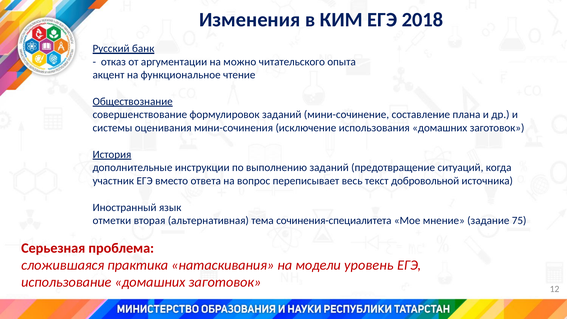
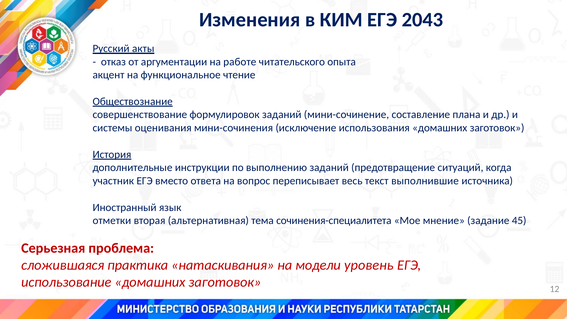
2018: 2018 -> 2043
банк: банк -> акты
можно: можно -> работе
добровольной: добровольной -> выполнившие
75: 75 -> 45
